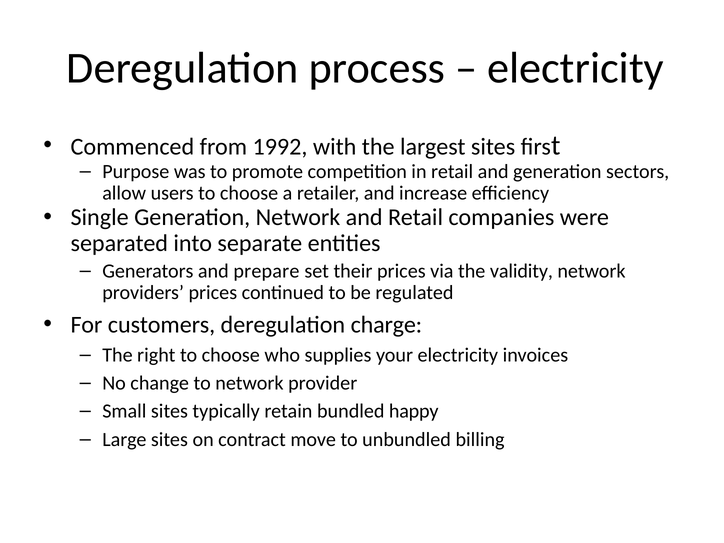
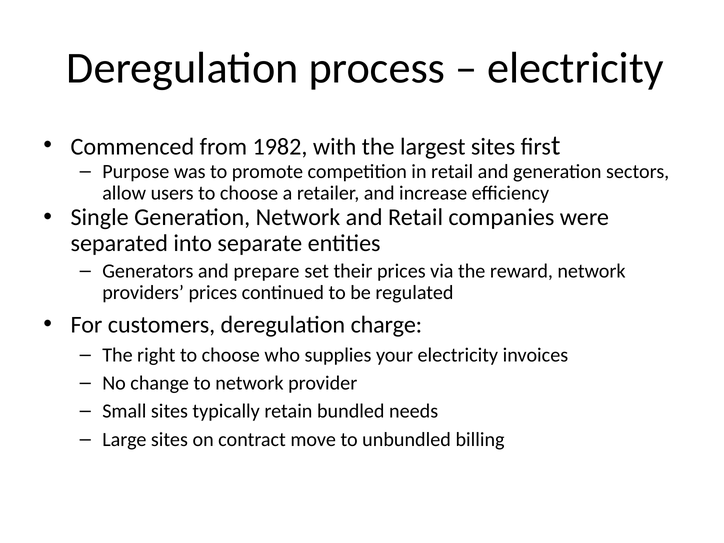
1992: 1992 -> 1982
validity: validity -> reward
happy: happy -> needs
